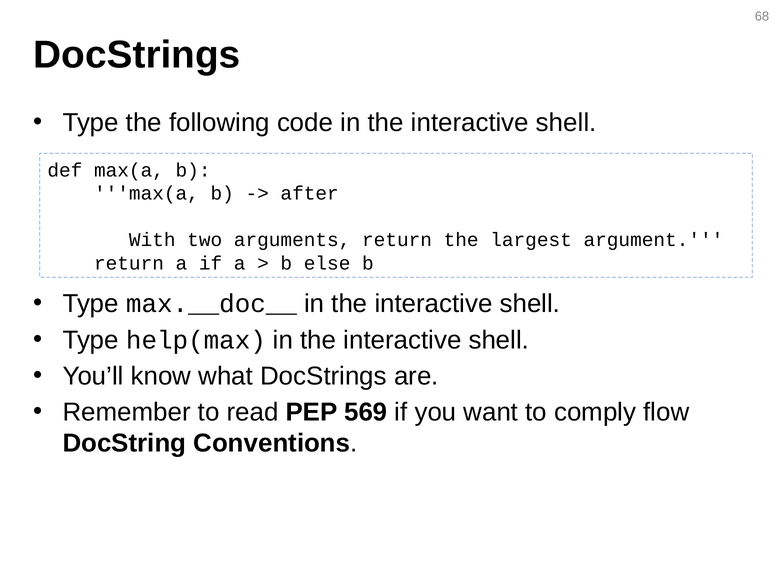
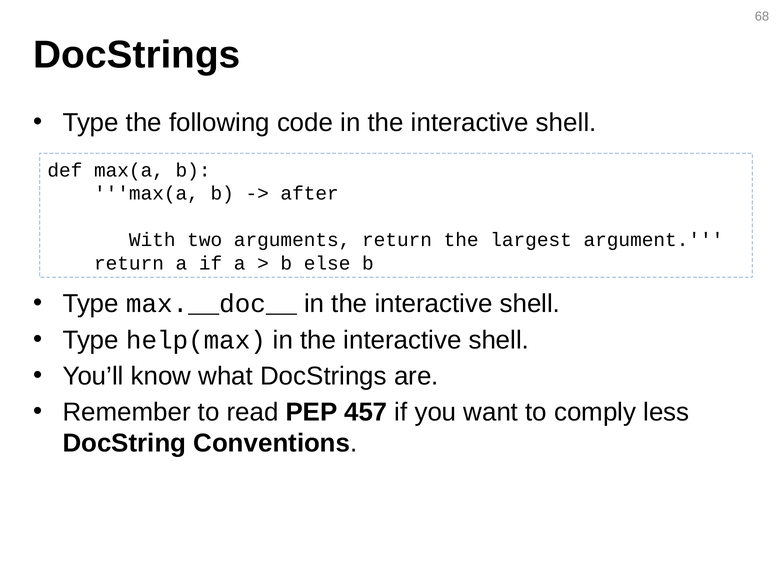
569: 569 -> 457
flow: flow -> less
